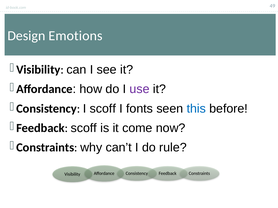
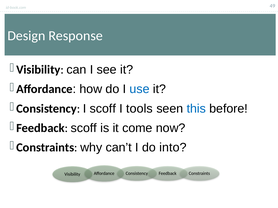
Emotions: Emotions -> Response
use colour: purple -> blue
fonts: fonts -> tools
rule: rule -> into
